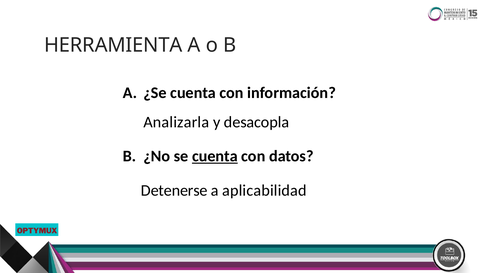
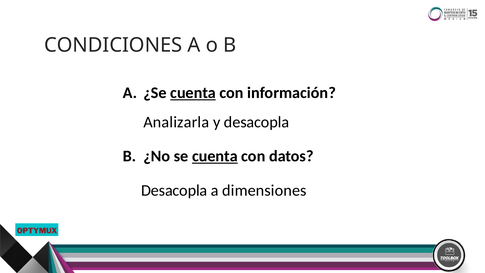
HERRAMIENTA: HERRAMIENTA -> CONDICIONES
cuenta at (193, 93) underline: none -> present
Detenerse at (174, 190): Detenerse -> Desacopla
aplicabilidad: aplicabilidad -> dimensiones
